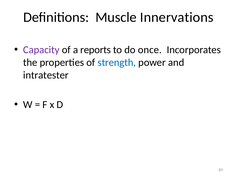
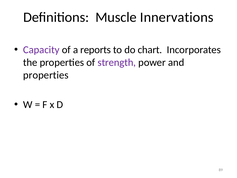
once: once -> chart
strength colour: blue -> purple
intratester at (46, 75): intratester -> properties
